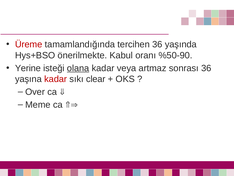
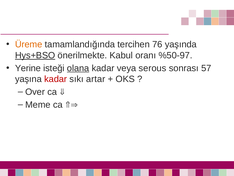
Üreme colour: red -> orange
tercihen 36: 36 -> 76
Hys+BSO underline: none -> present
%50-90: %50-90 -> %50-97
artmaz: artmaz -> serous
sonrası 36: 36 -> 57
clear: clear -> artar
